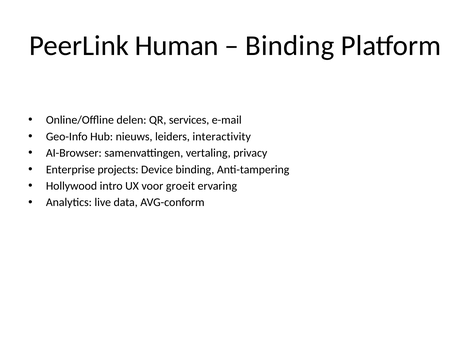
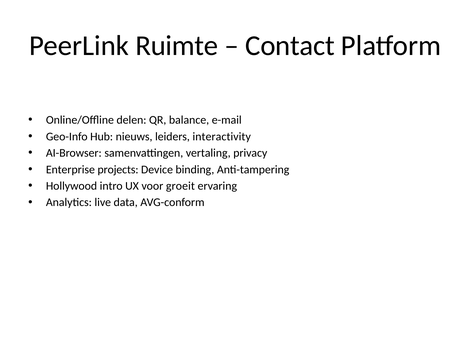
Human: Human -> Ruimte
Binding at (290, 46): Binding -> Contact
services: services -> balance
